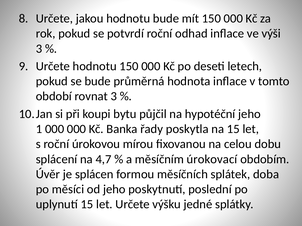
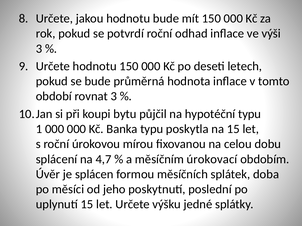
hypotéční jeho: jeho -> typu
Banka řady: řady -> typu
